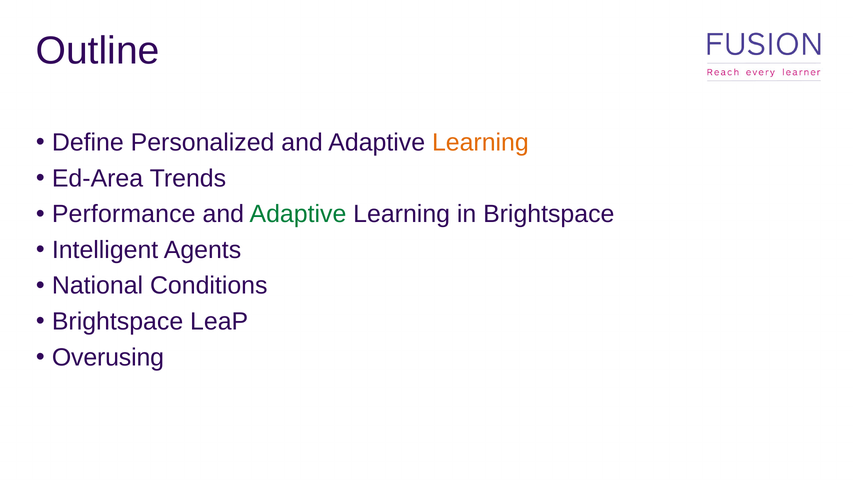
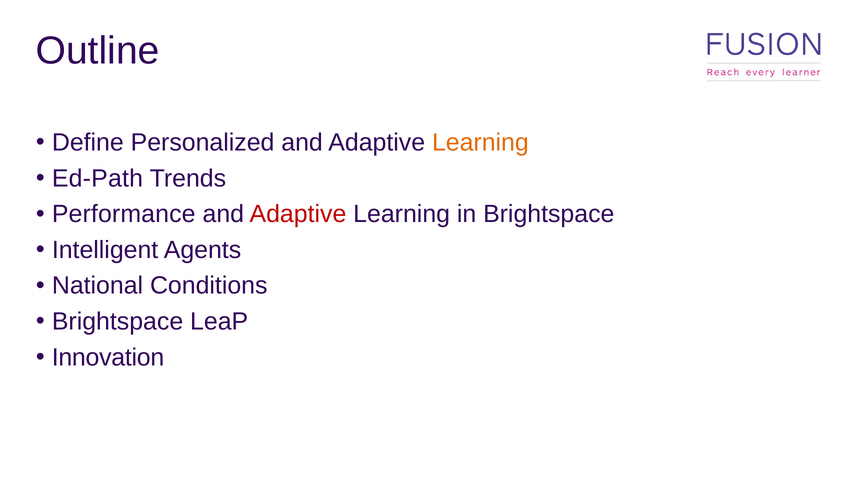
Ed-Area: Ed-Area -> Ed-Path
Adaptive at (298, 214) colour: green -> red
Overusing: Overusing -> Innovation
